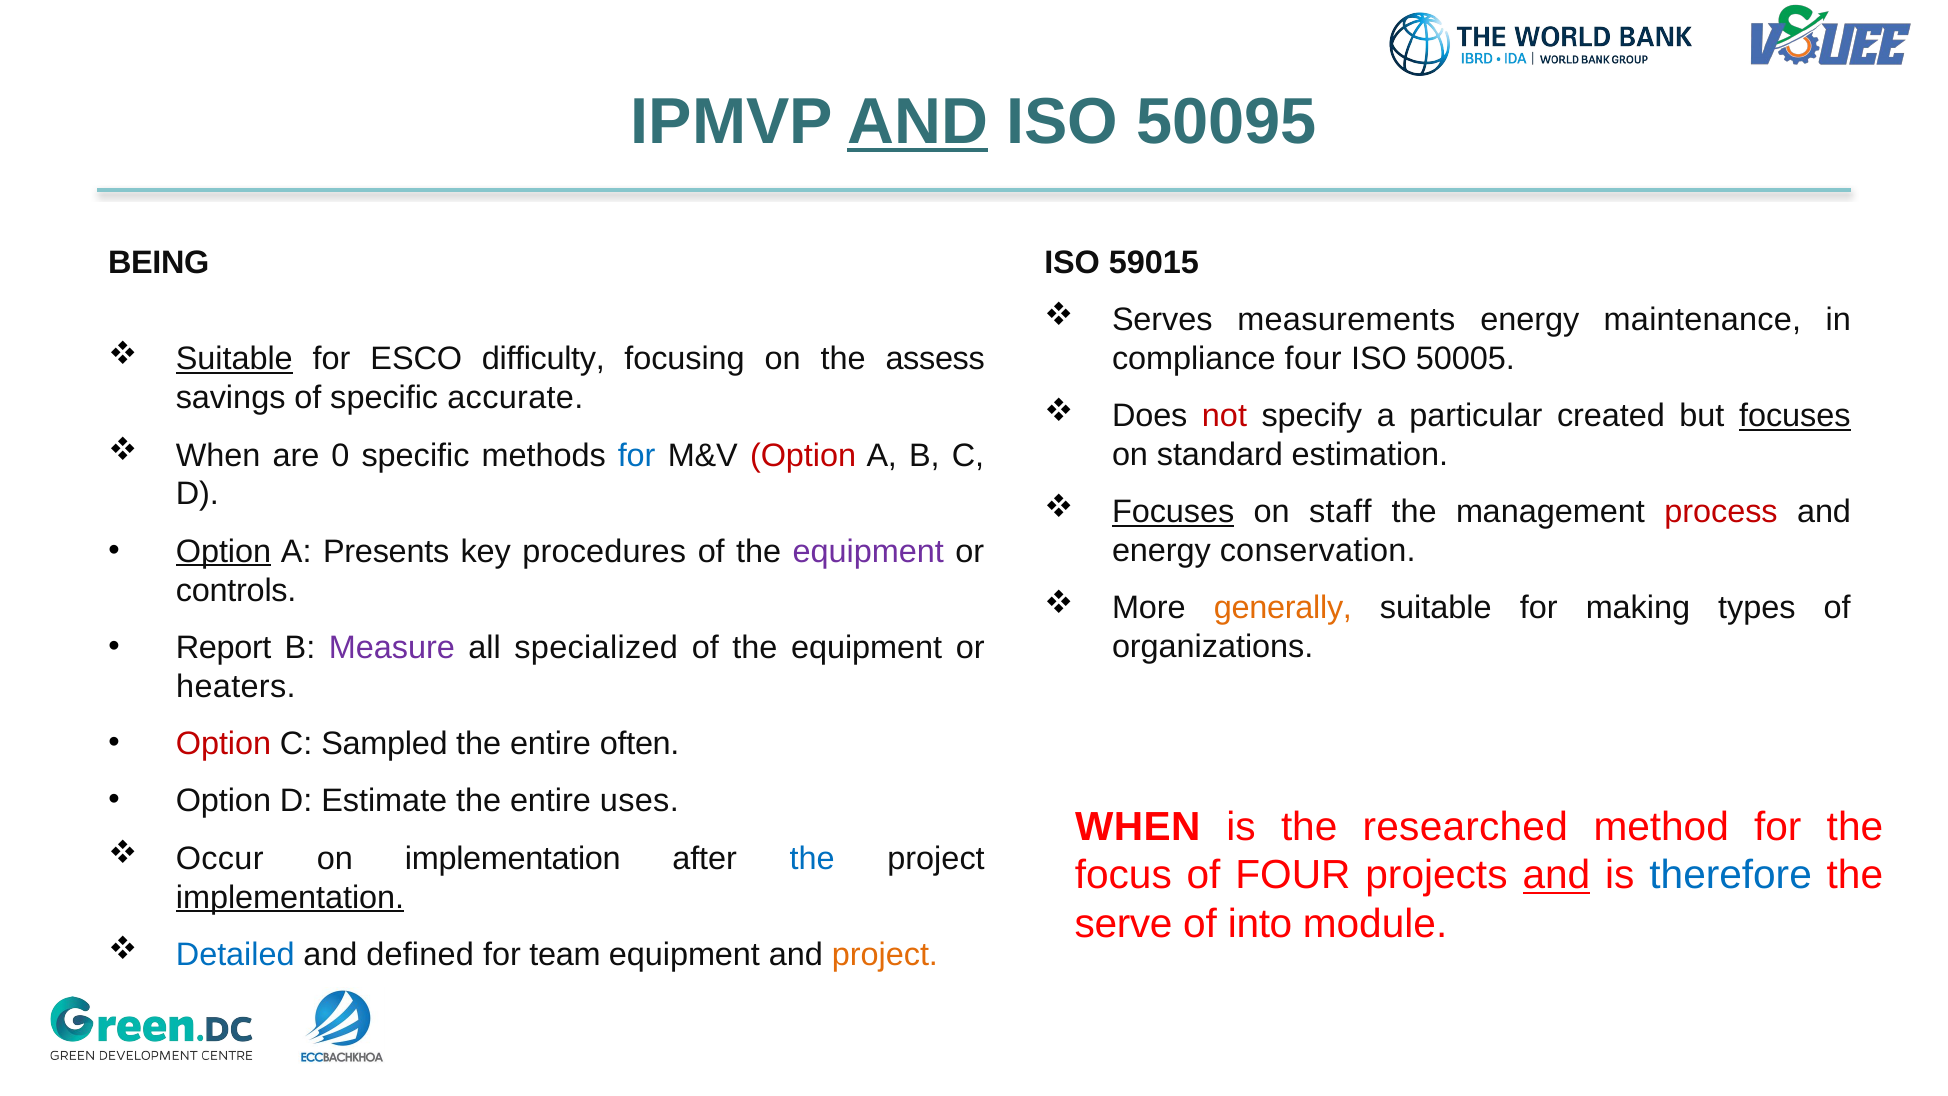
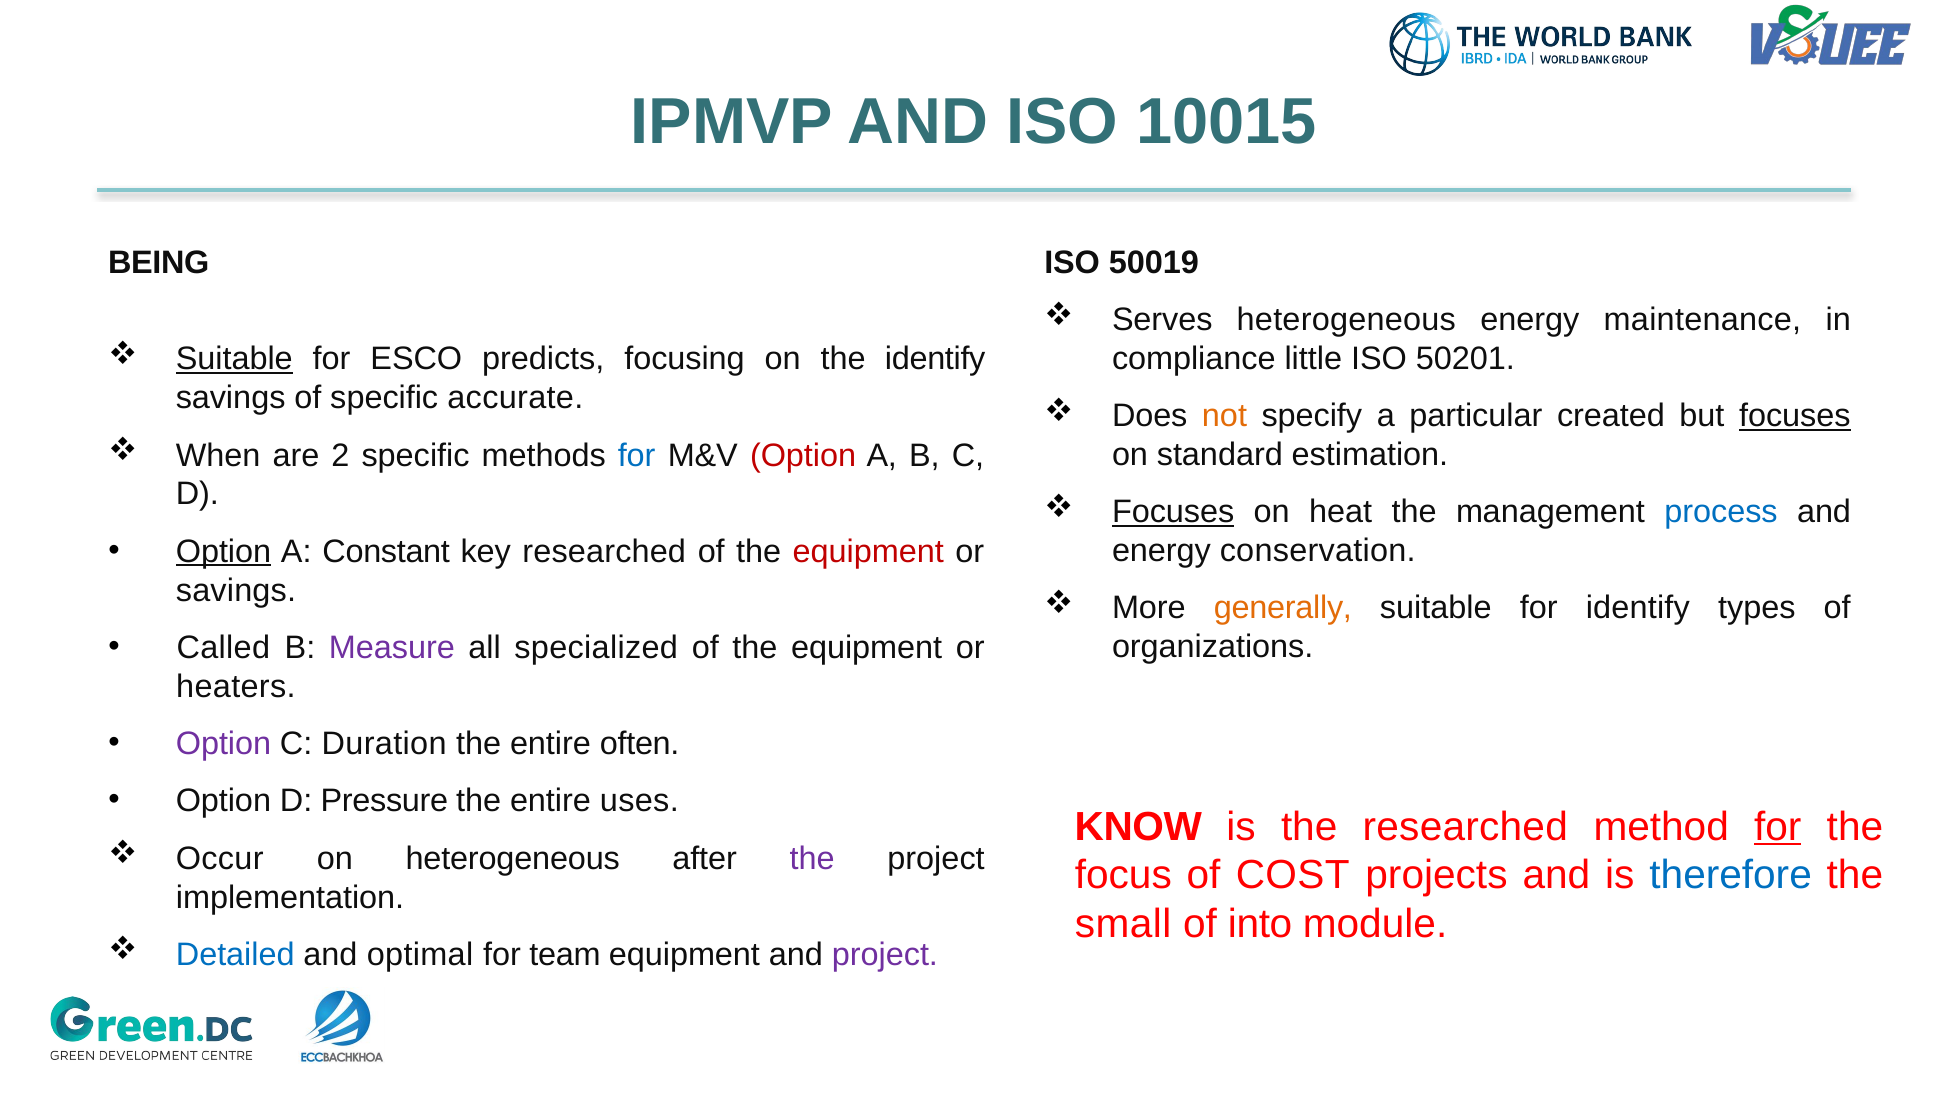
AND at (918, 122) underline: present -> none
50095: 50095 -> 10015
59015: 59015 -> 50019
Serves measurements: measurements -> heterogeneous
difficulty: difficulty -> predicts
the assess: assess -> identify
compliance four: four -> little
50005: 50005 -> 50201
not colour: red -> orange
0: 0 -> 2
staff: staff -> heat
process colour: red -> blue
Presents: Presents -> Constant
key procedures: procedures -> researched
equipment at (868, 551) colour: purple -> red
controls at (236, 590): controls -> savings
for making: making -> identify
Report: Report -> Called
Option at (223, 744) colour: red -> purple
Sampled: Sampled -> Duration
Estimate: Estimate -> Pressure
WHEN at (1138, 826): WHEN -> KNOW
for at (1778, 826) underline: none -> present
on implementation: implementation -> heterogeneous
the at (812, 858) colour: blue -> purple
of FOUR: FOUR -> COST
and at (1556, 875) underline: present -> none
implementation at (290, 897) underline: present -> none
serve: serve -> small
defined: defined -> optimal
project at (885, 954) colour: orange -> purple
